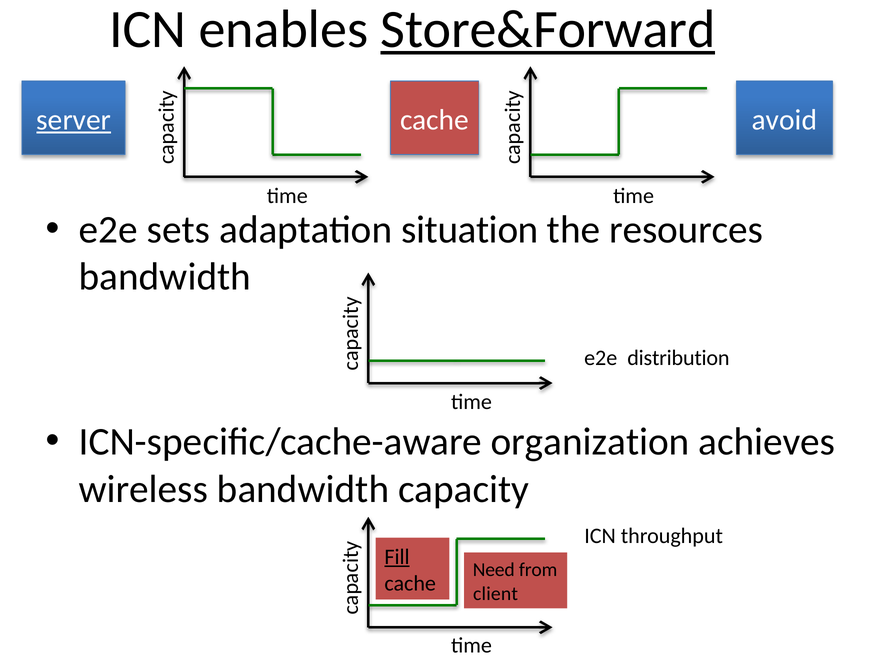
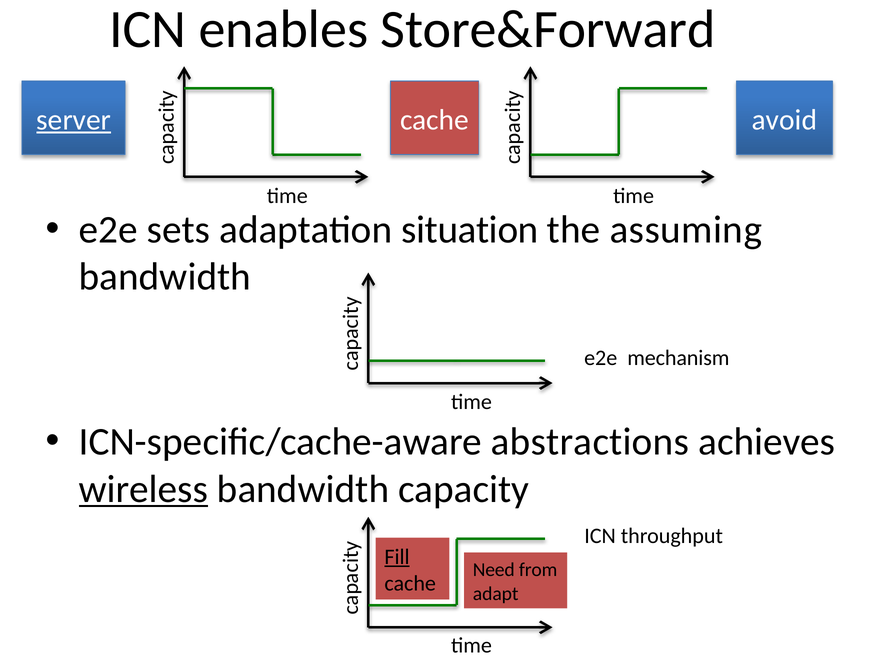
Store&Forward underline: present -> none
resources: resources -> assuming
distribution: distribution -> mechanism
organization: organization -> abstractions
wireless underline: none -> present
client: client -> adapt
